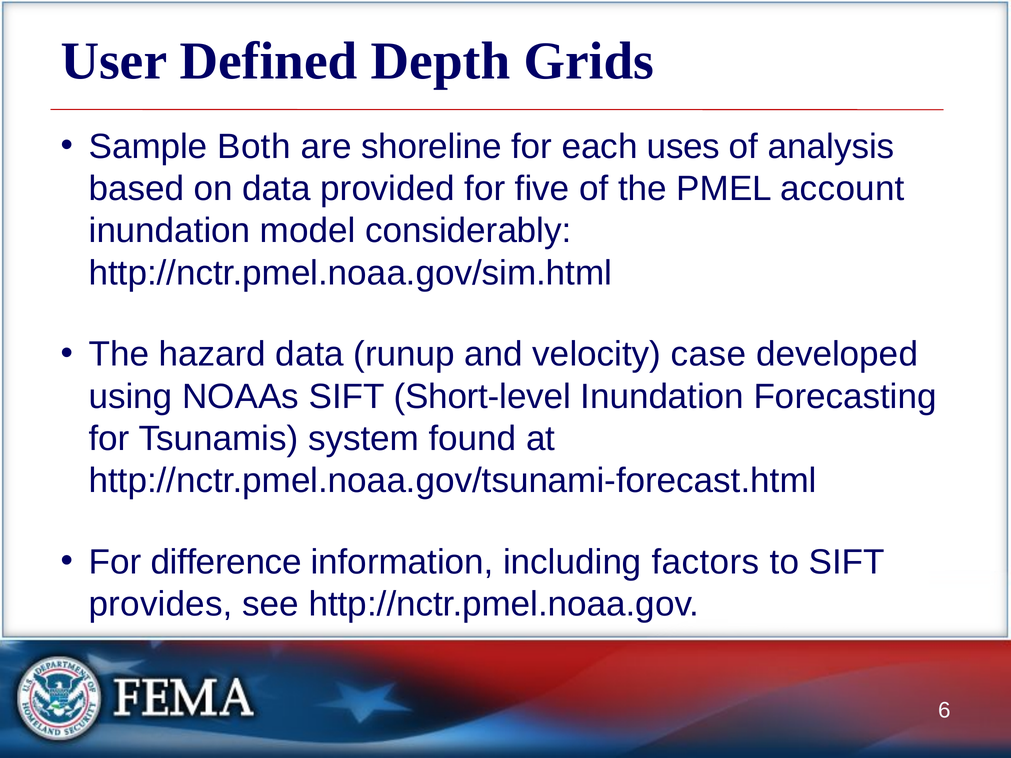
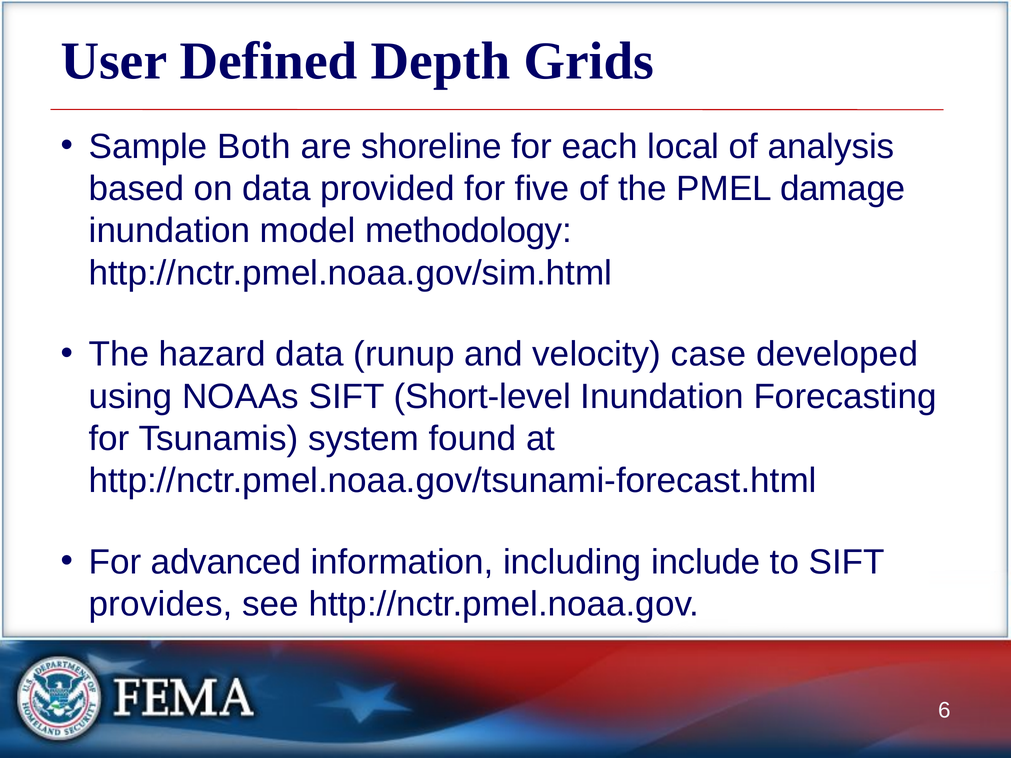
uses: uses -> local
account: account -> damage
considerably: considerably -> methodology
difference: difference -> advanced
factors: factors -> include
